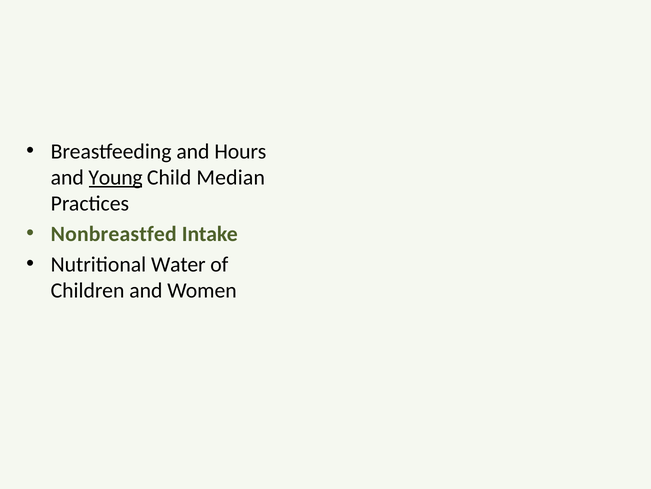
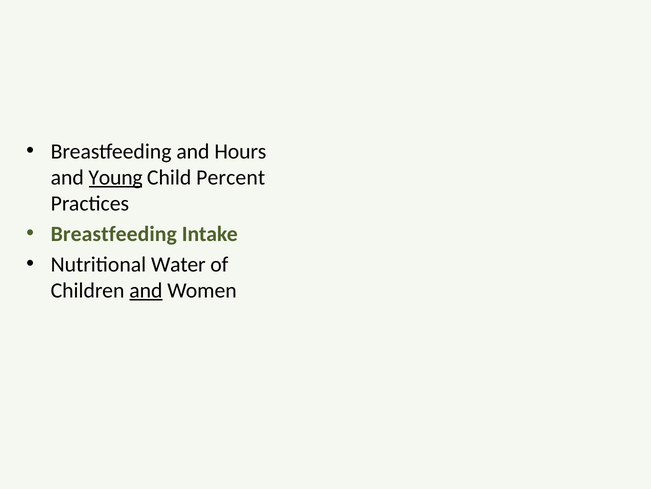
Median: Median -> Percent
Nonbreastfed at (114, 234): Nonbreastfed -> Breastfeeding
and at (146, 290) underline: none -> present
